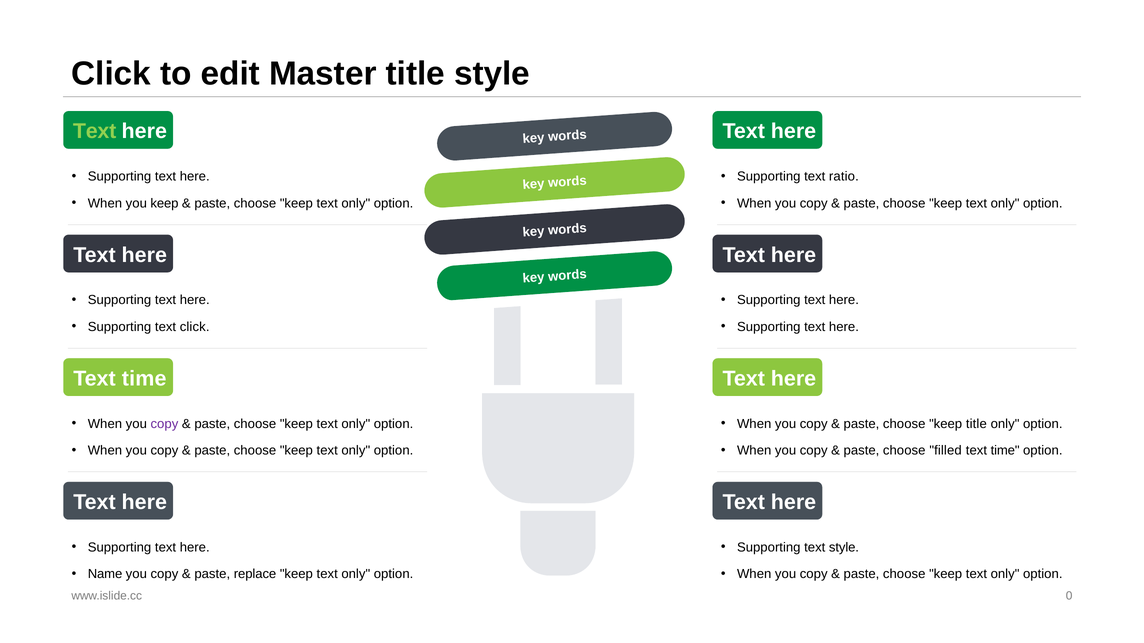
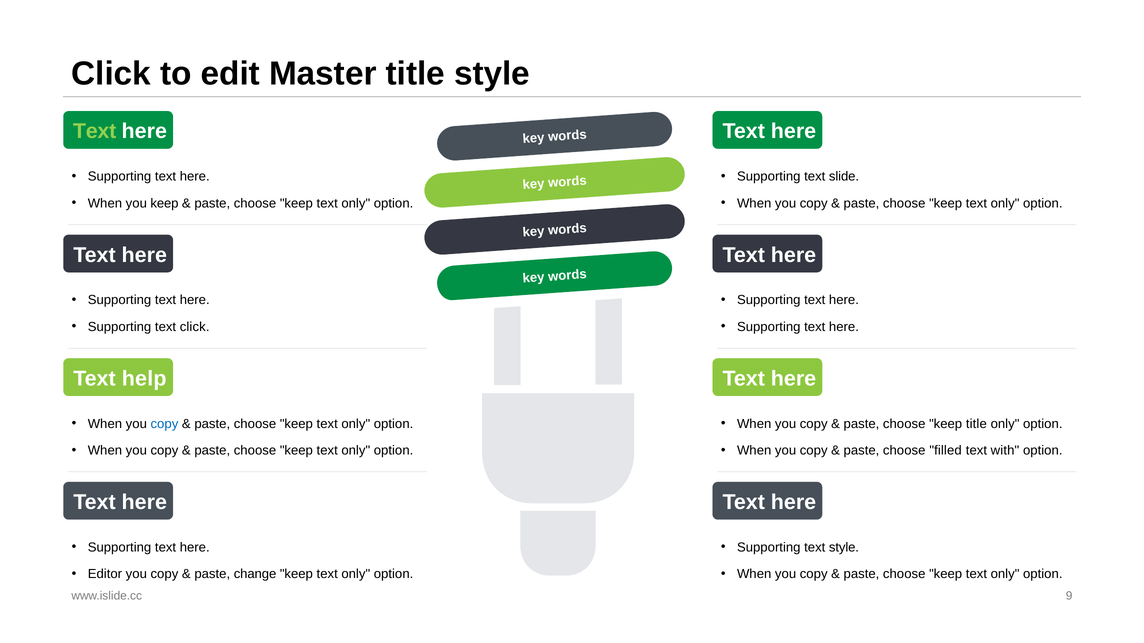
ratio: ratio -> slide
time at (144, 379): time -> help
copy at (164, 424) colour: purple -> blue
time at (1005, 451): time -> with
Name: Name -> Editor
replace: replace -> change
0: 0 -> 9
